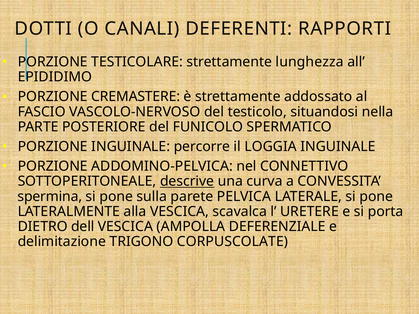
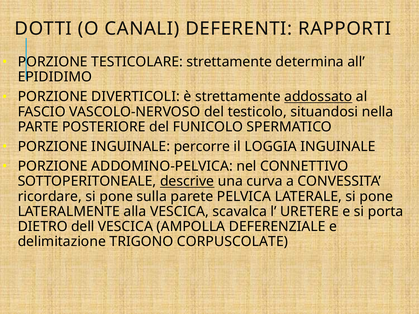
lunghezza: lunghezza -> determina
CREMASTERE: CREMASTERE -> DIVERTICOLI
addossato underline: none -> present
spermina: spermina -> ricordare
